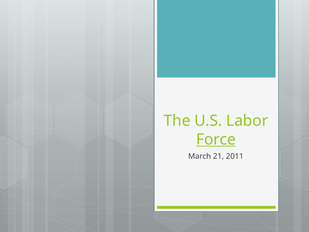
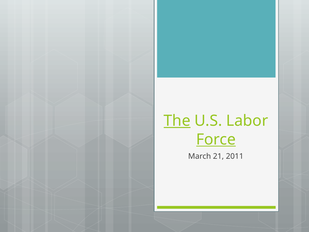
The underline: none -> present
